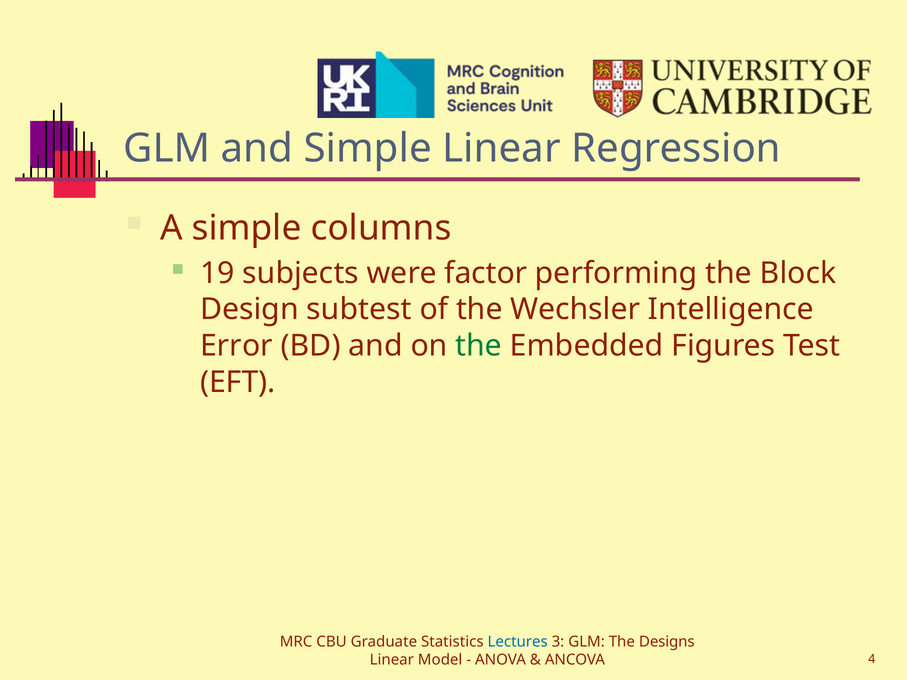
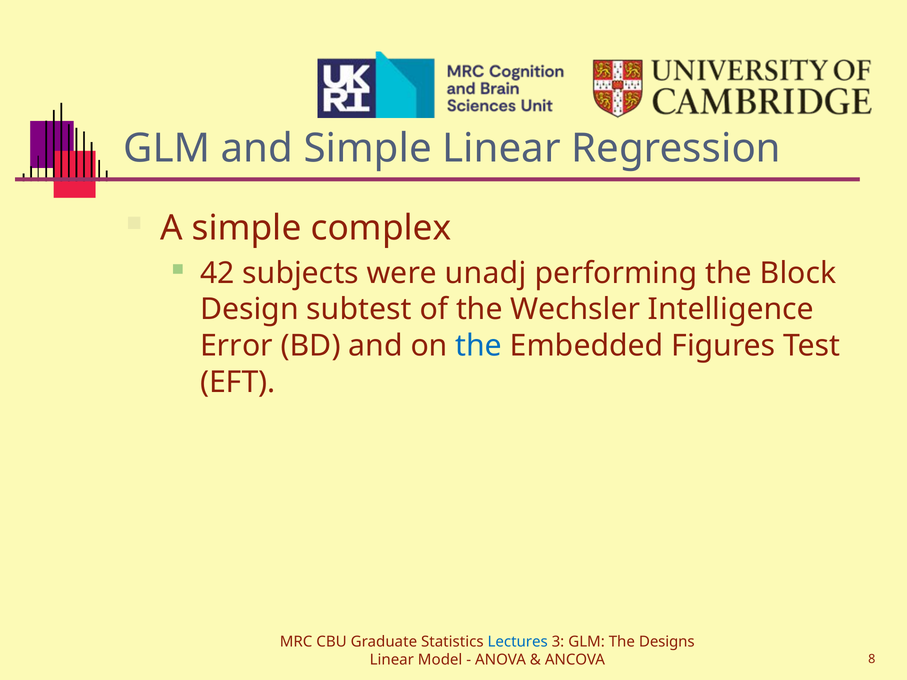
columns: columns -> complex
19: 19 -> 42
factor: factor -> unadj
the at (479, 346) colour: green -> blue
4: 4 -> 8
